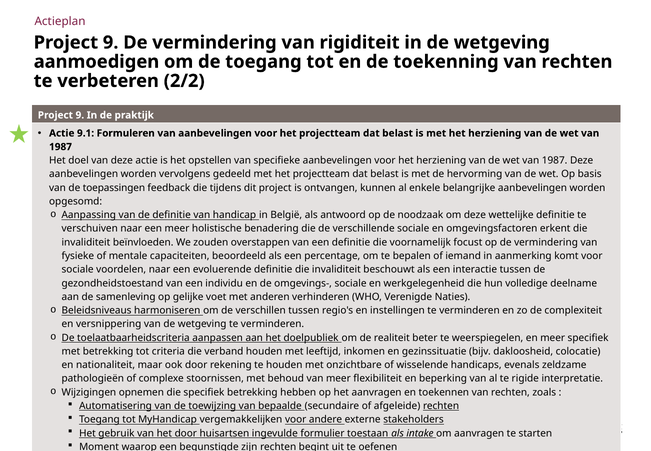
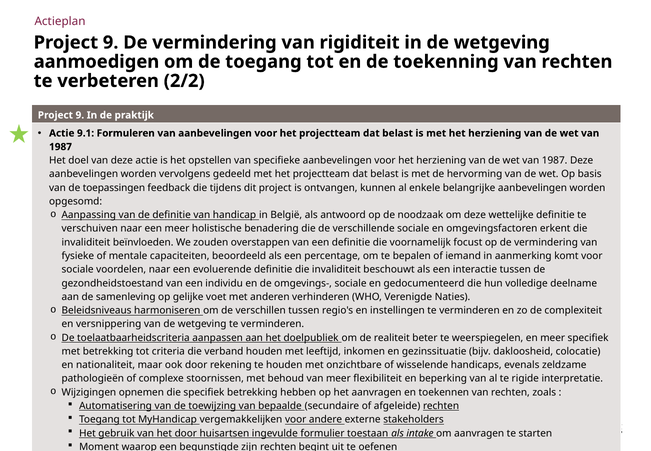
werkgelegenheid: werkgelegenheid -> gedocumenteerd
